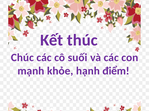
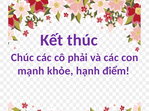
suối: suối -> phải
